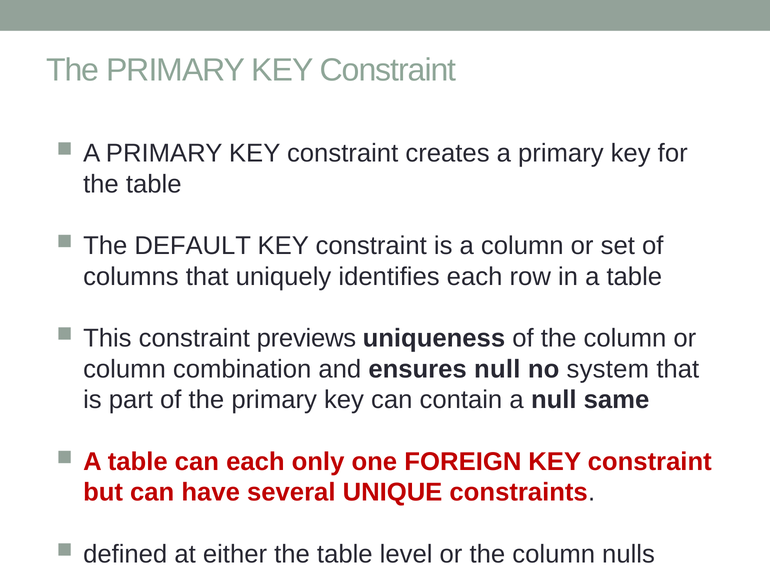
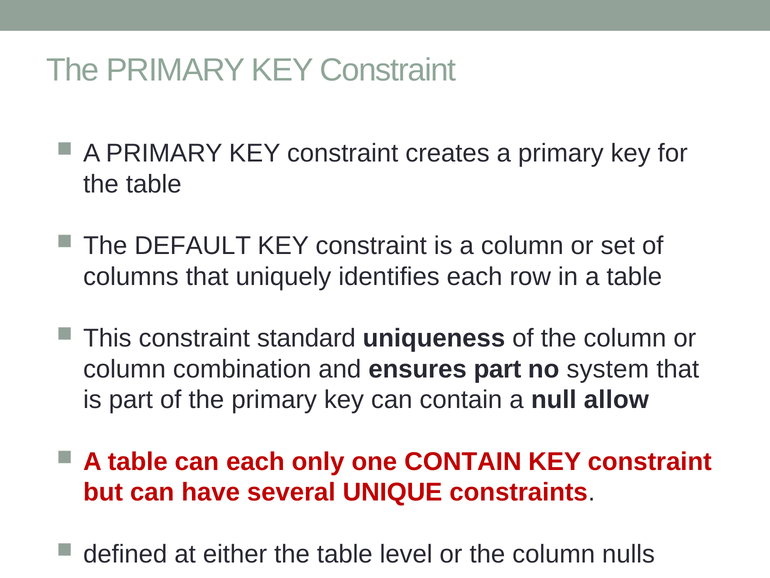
previews: previews -> standard
ensures null: null -> part
same: same -> allow
one FOREIGN: FOREIGN -> CONTAIN
